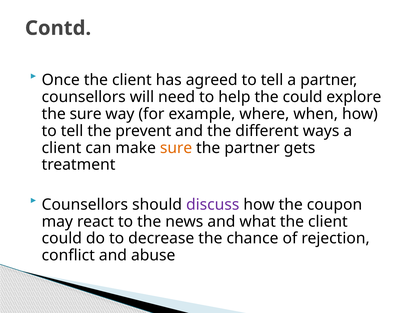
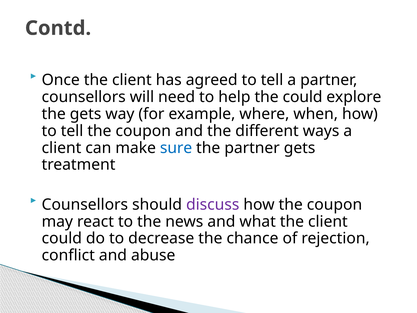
the sure: sure -> gets
tell the prevent: prevent -> coupon
sure at (176, 148) colour: orange -> blue
